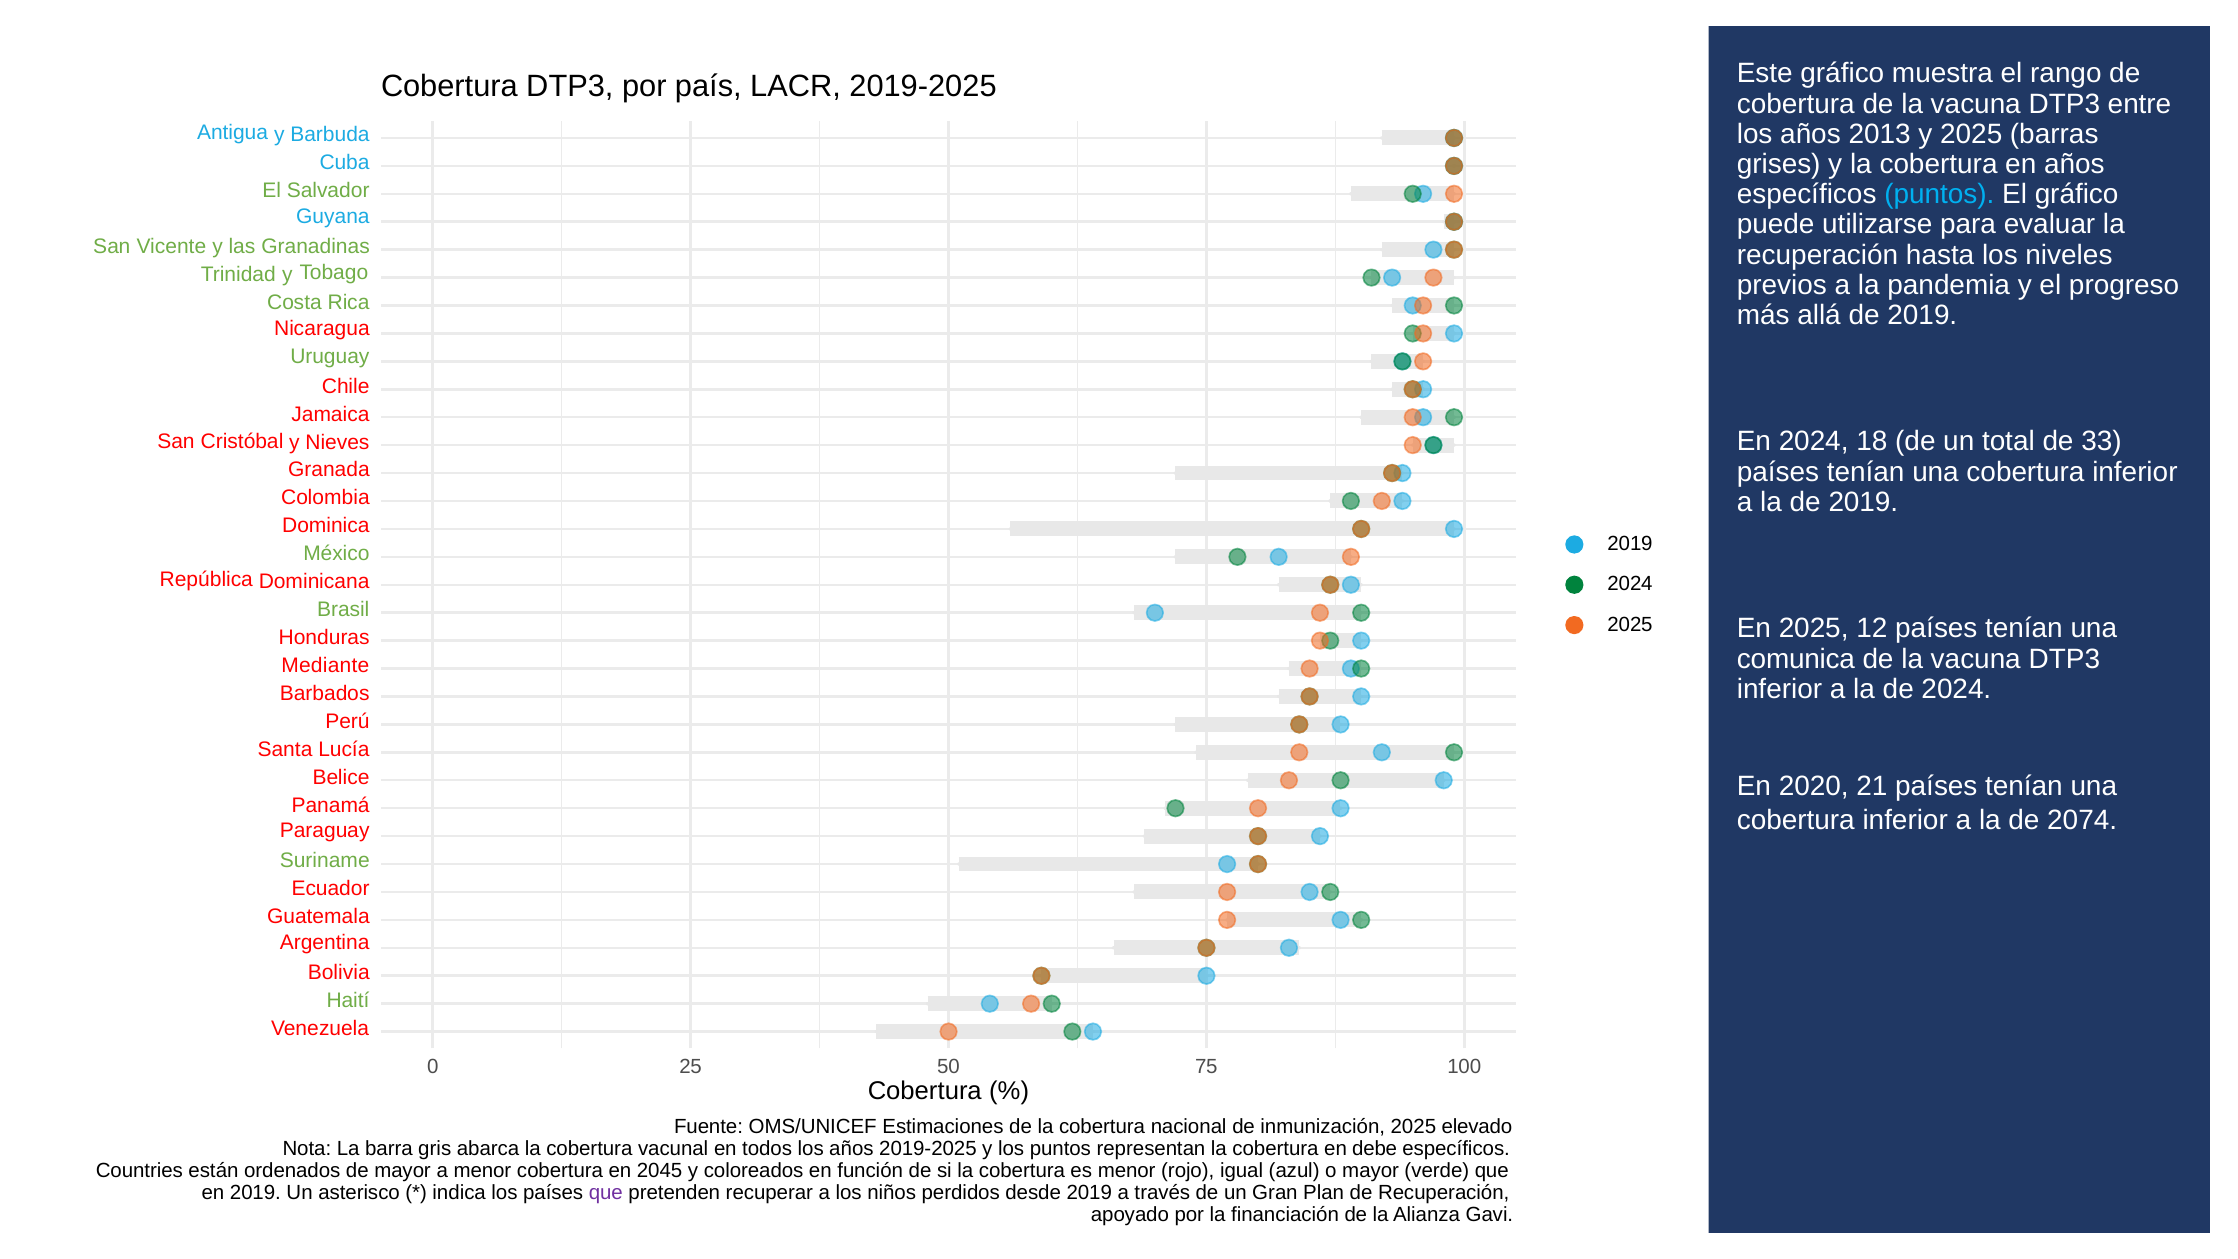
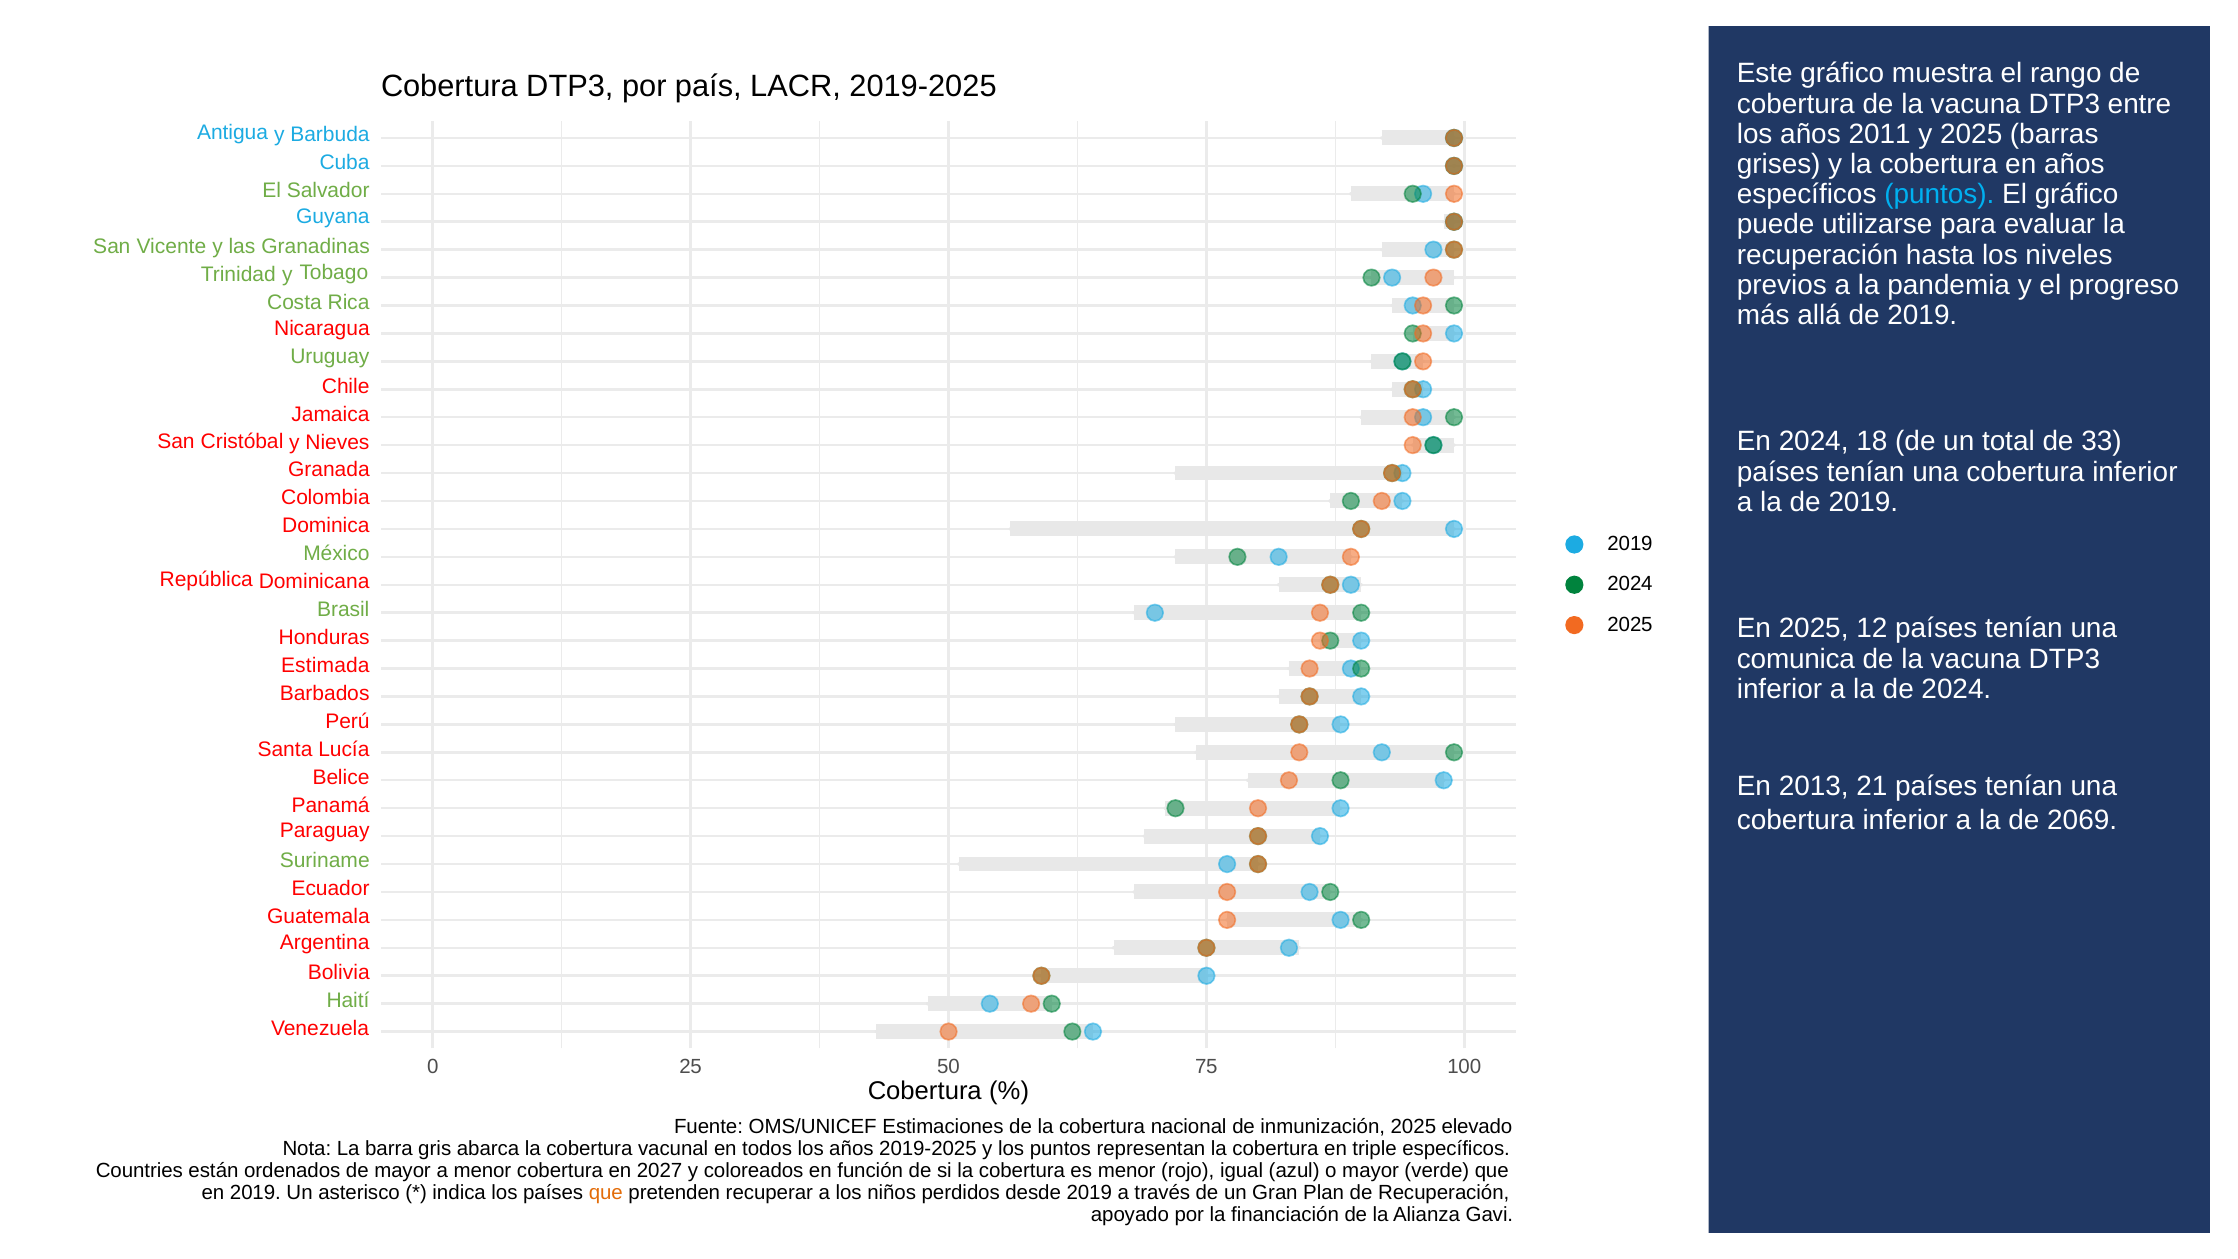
2013: 2013 -> 2011
Mediante: Mediante -> Estimada
2020: 2020 -> 2013
2074: 2074 -> 2069
debe: debe -> triple
2045: 2045 -> 2027
que at (606, 1193) colour: purple -> orange
